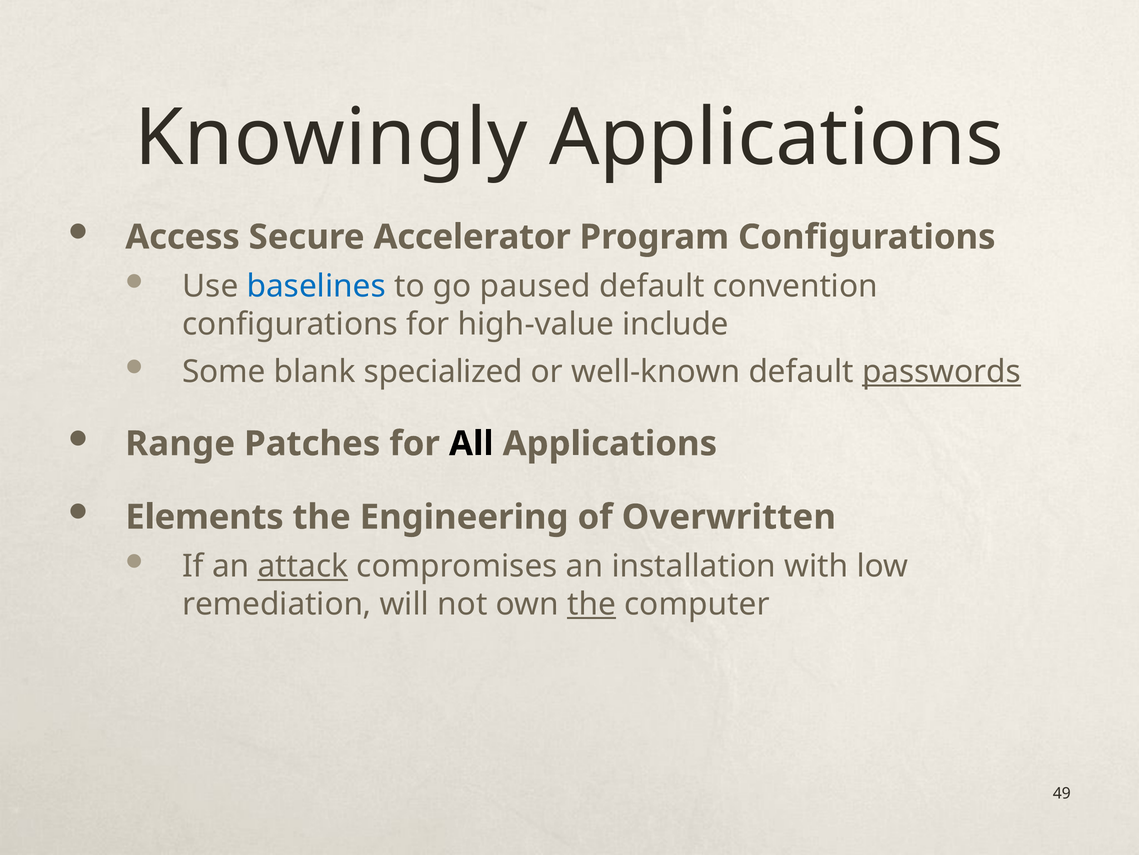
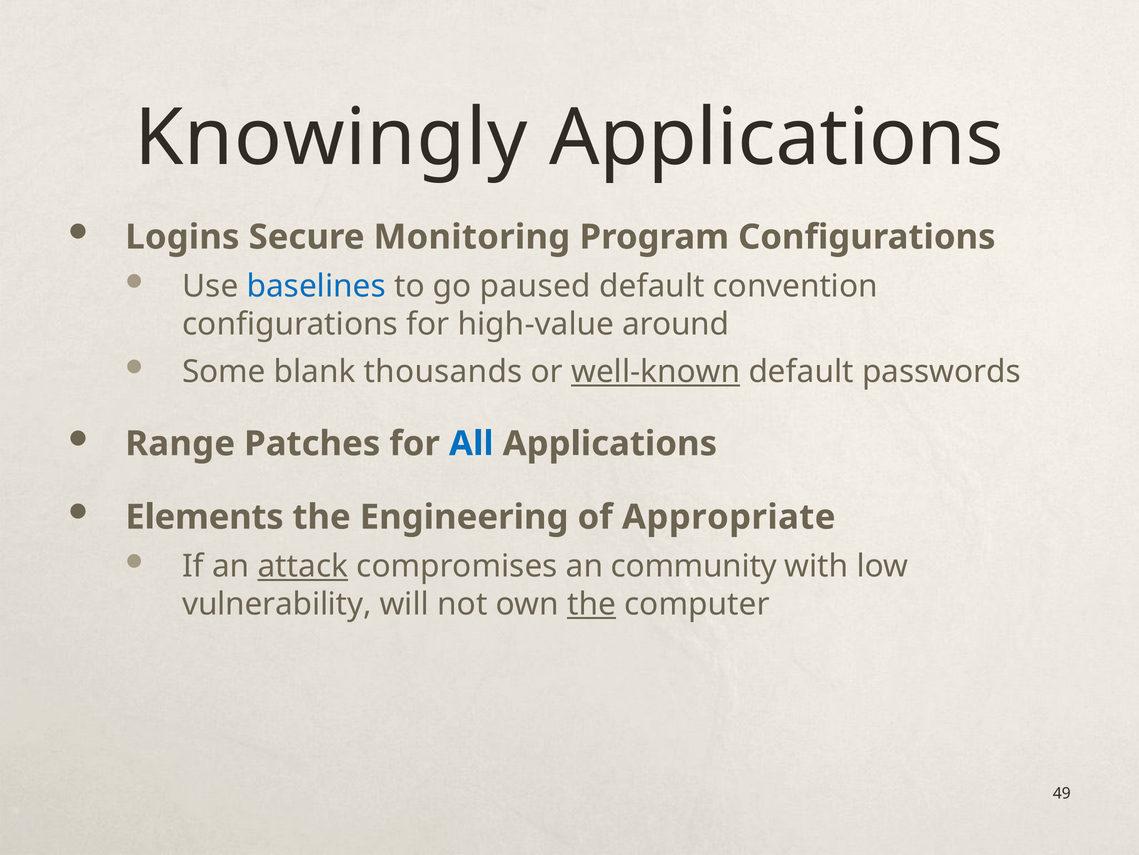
Access: Access -> Logins
Accelerator: Accelerator -> Monitoring
include: include -> around
specialized: specialized -> thousands
well-known underline: none -> present
passwords underline: present -> none
All colour: black -> blue
Overwritten: Overwritten -> Appropriate
installation: installation -> community
remediation: remediation -> vulnerability
